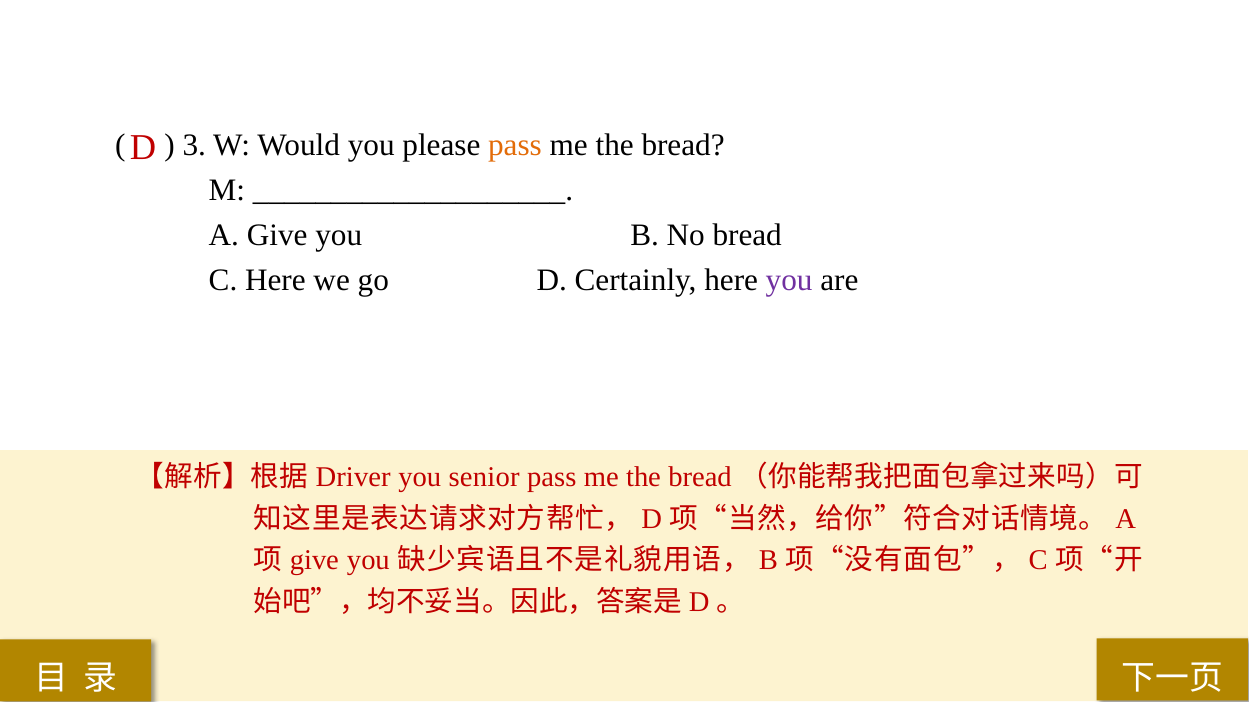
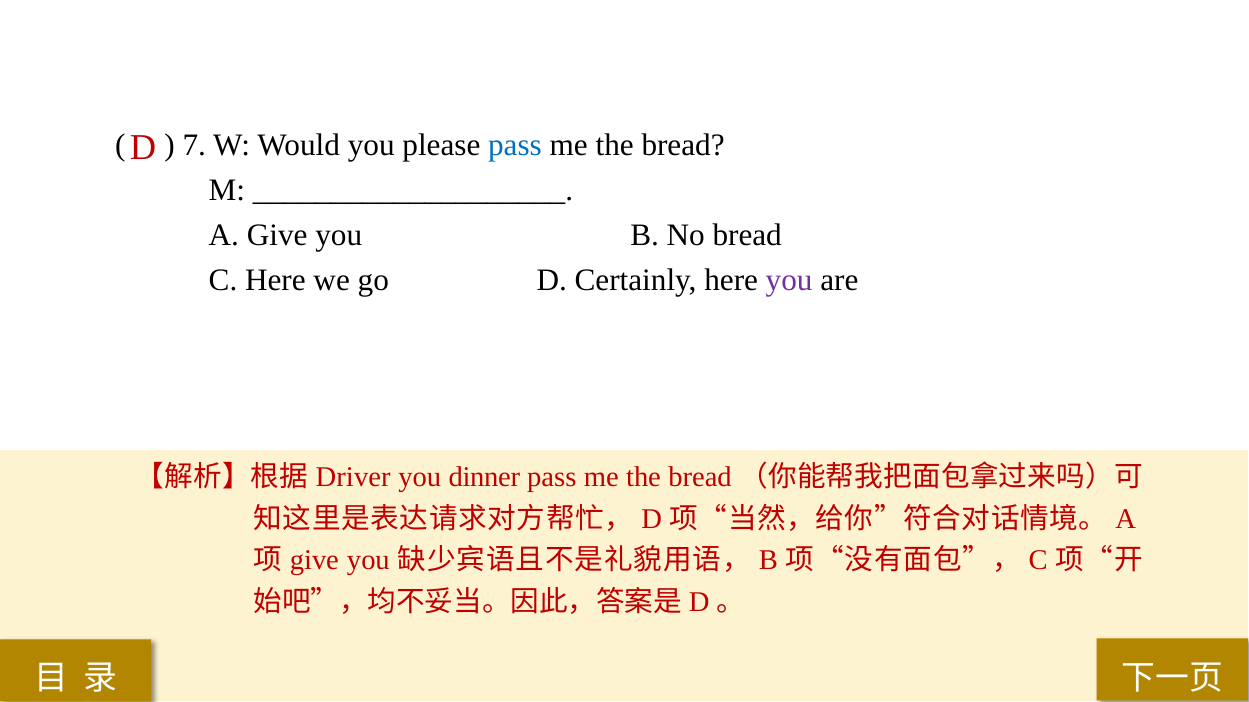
3: 3 -> 7
pass at (515, 146) colour: orange -> blue
senior: senior -> dinner
